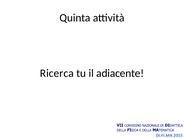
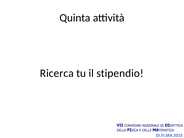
adiacente: adiacente -> stipendio
